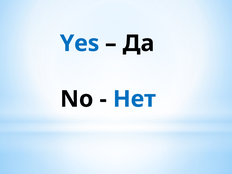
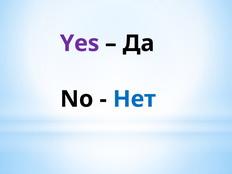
Yes colour: blue -> purple
